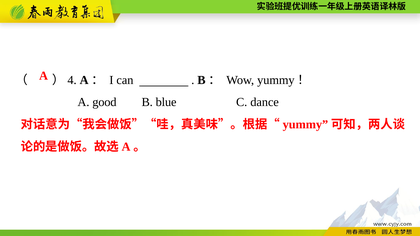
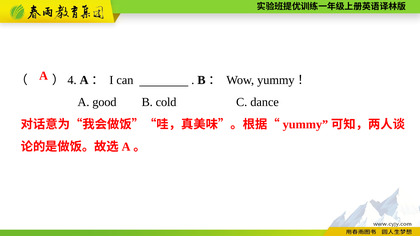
blue: blue -> cold
